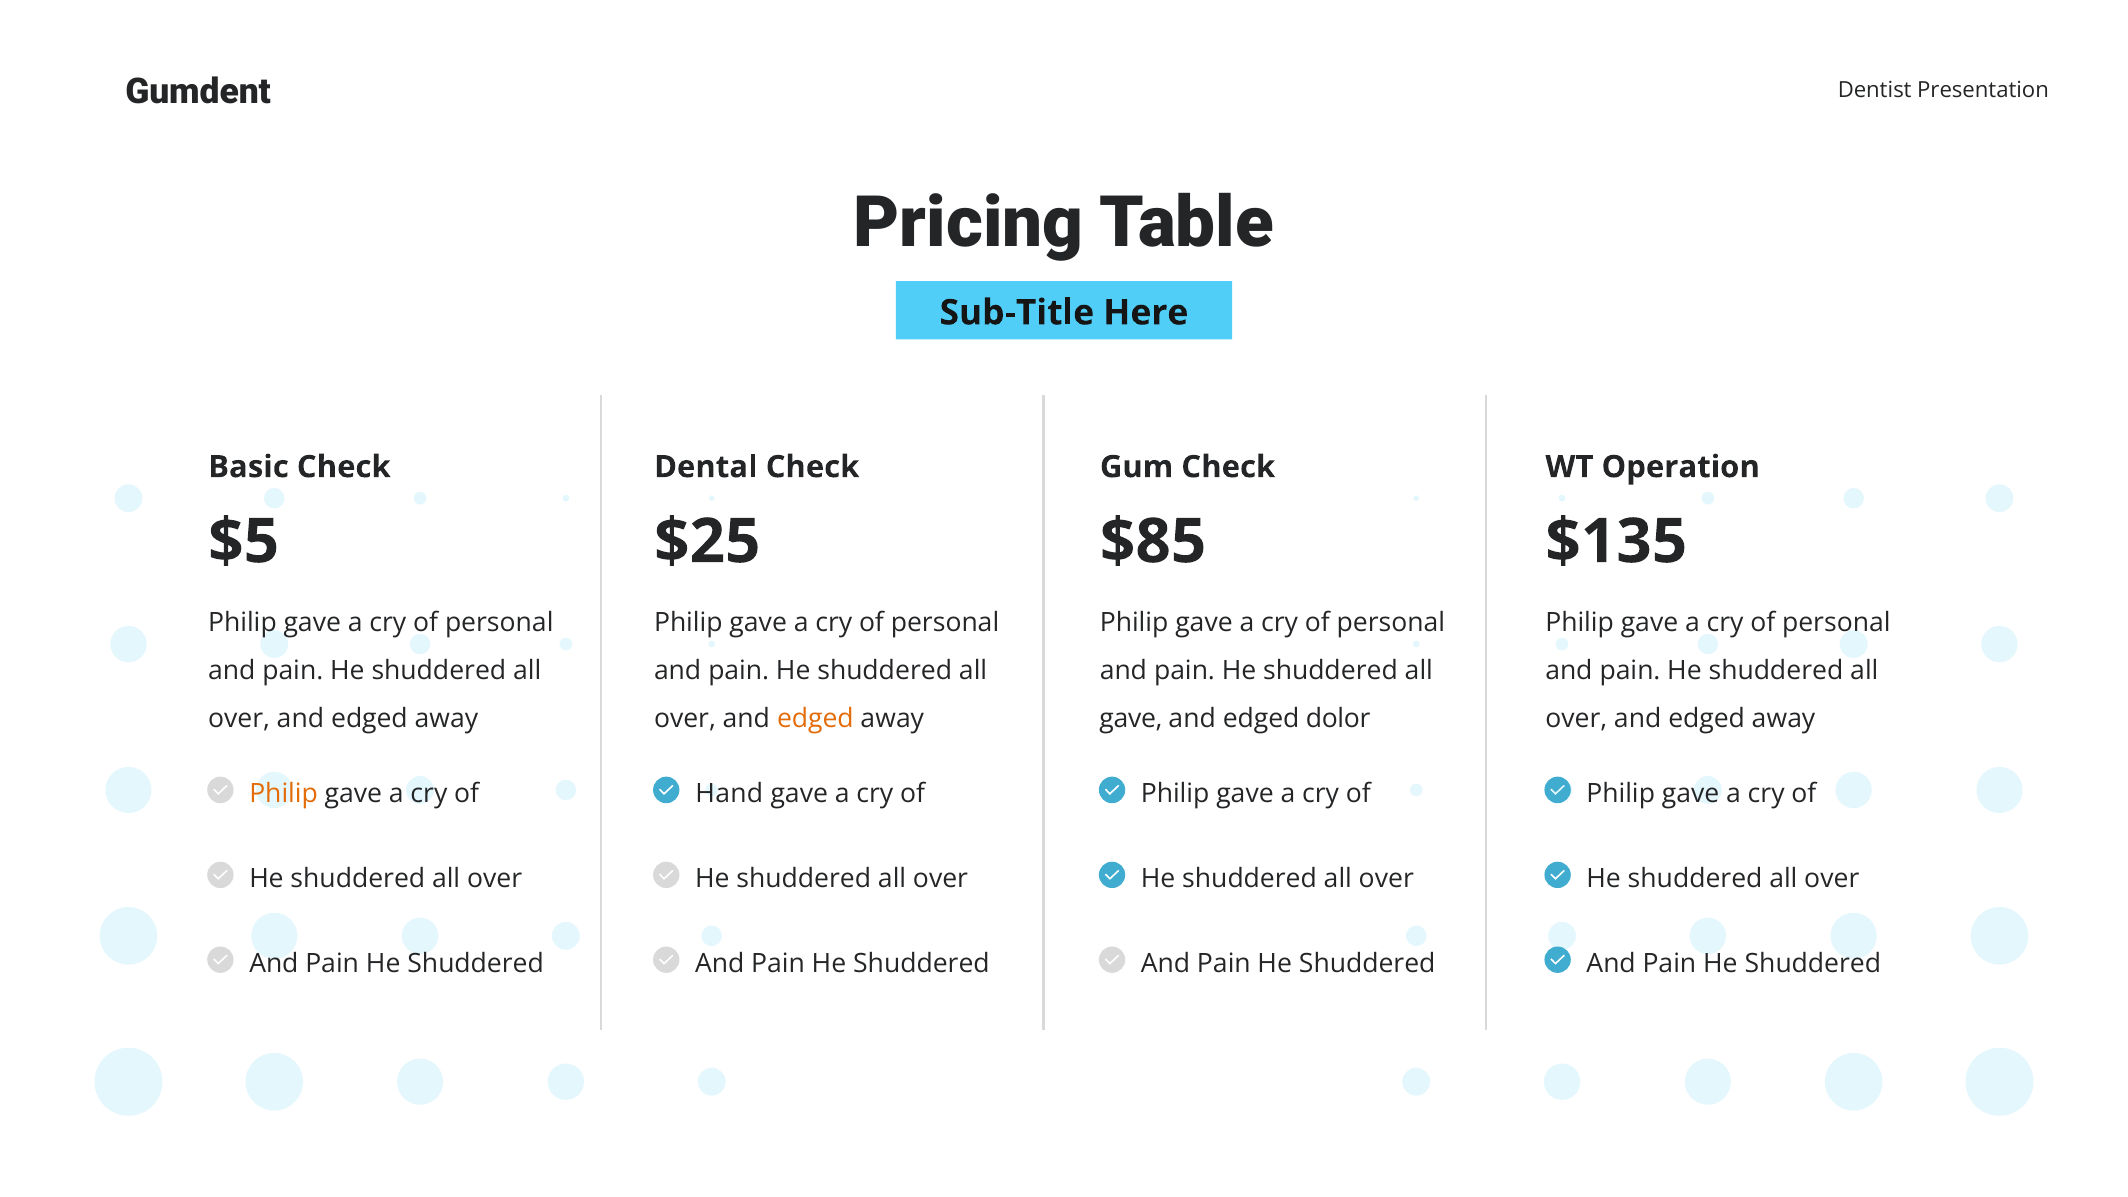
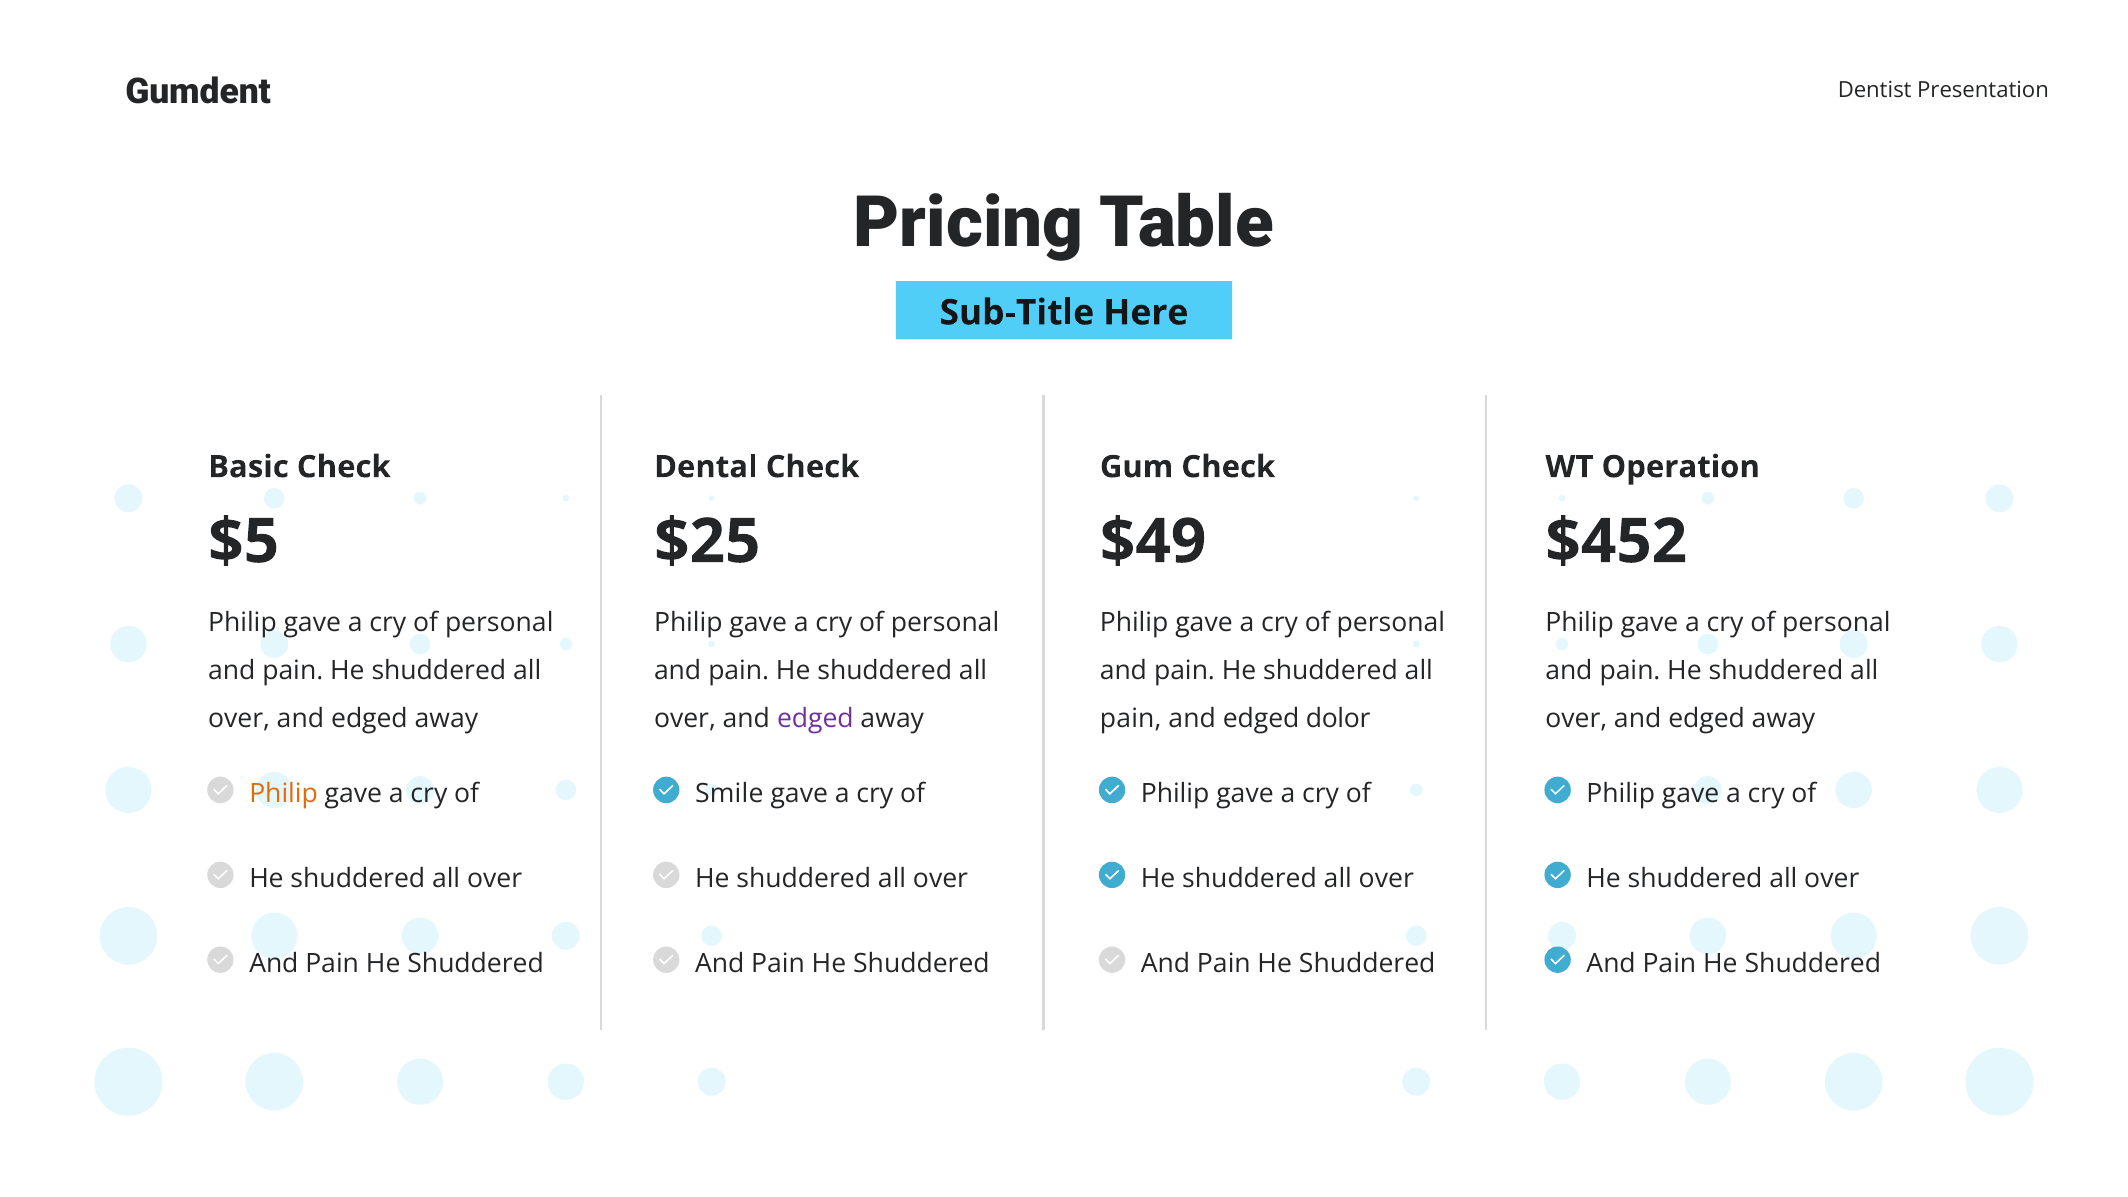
$85: $85 -> $49
$135: $135 -> $452
edged at (815, 719) colour: orange -> purple
gave at (1131, 719): gave -> pain
Hand: Hand -> Smile
